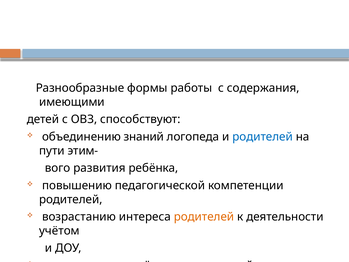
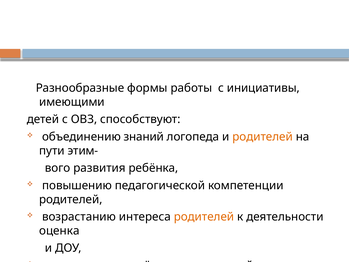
содержания: содержания -> инициативы
родителей at (263, 137) colour: blue -> orange
учётом: учётом -> оценка
